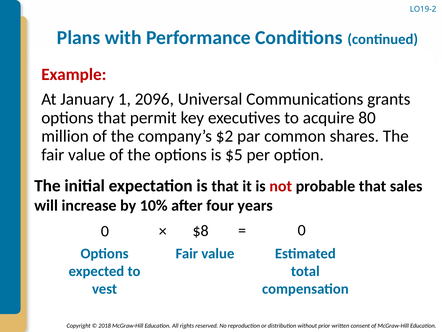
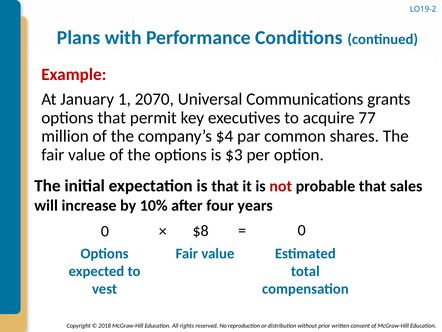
2096: 2096 -> 2070
80: 80 -> 77
$2: $2 -> $4
$5: $5 -> $3
